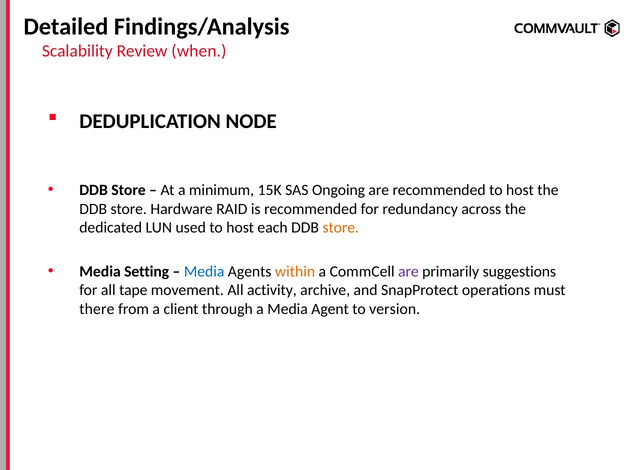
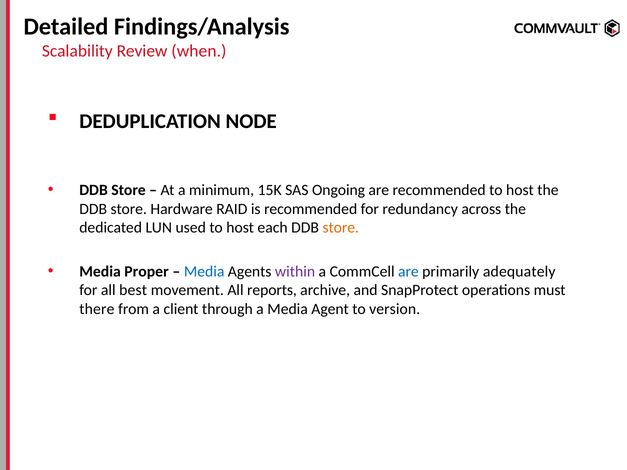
Setting: Setting -> Proper
within colour: orange -> purple
are at (408, 272) colour: purple -> blue
suggestions: suggestions -> adequately
tape: tape -> best
activity: activity -> reports
